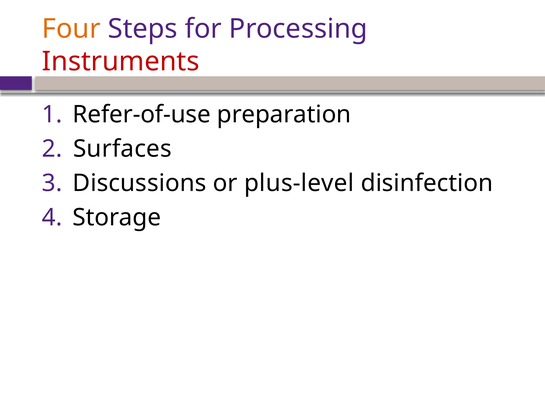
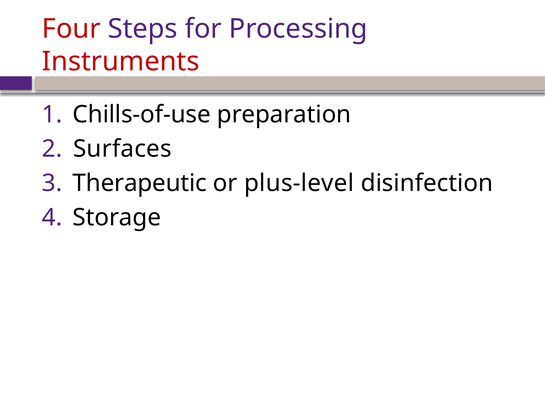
Four colour: orange -> red
Refer-of-use: Refer-of-use -> Chills-of-use
Discussions: Discussions -> Therapeutic
